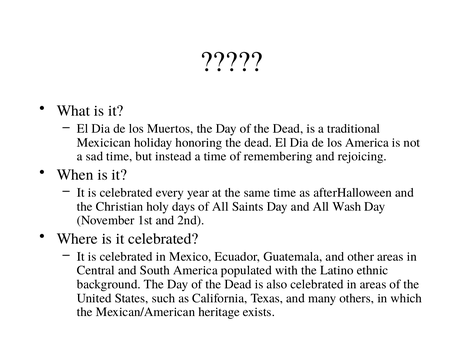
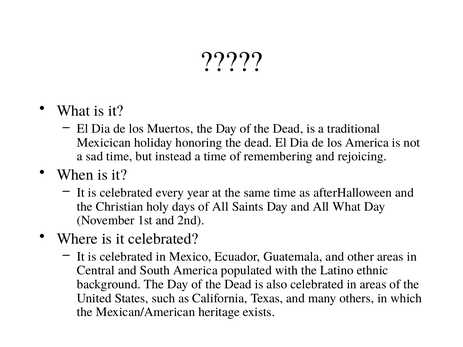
All Wash: Wash -> What
